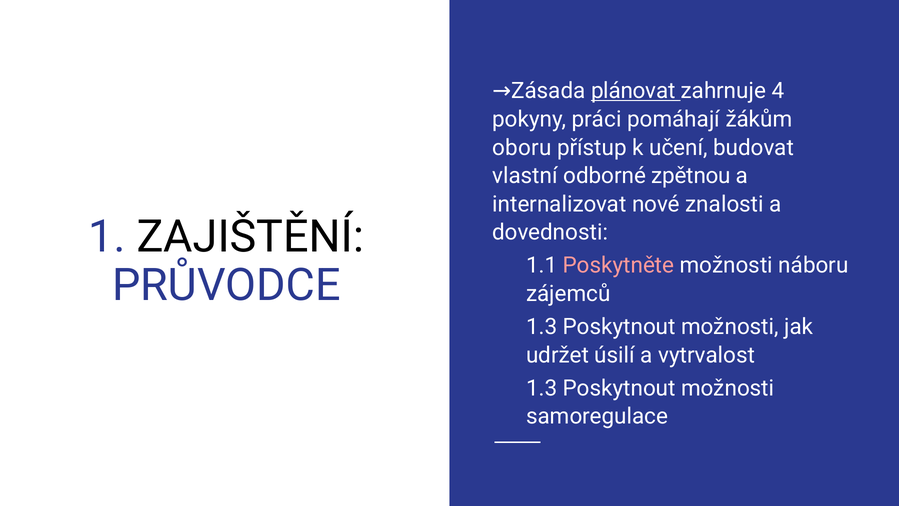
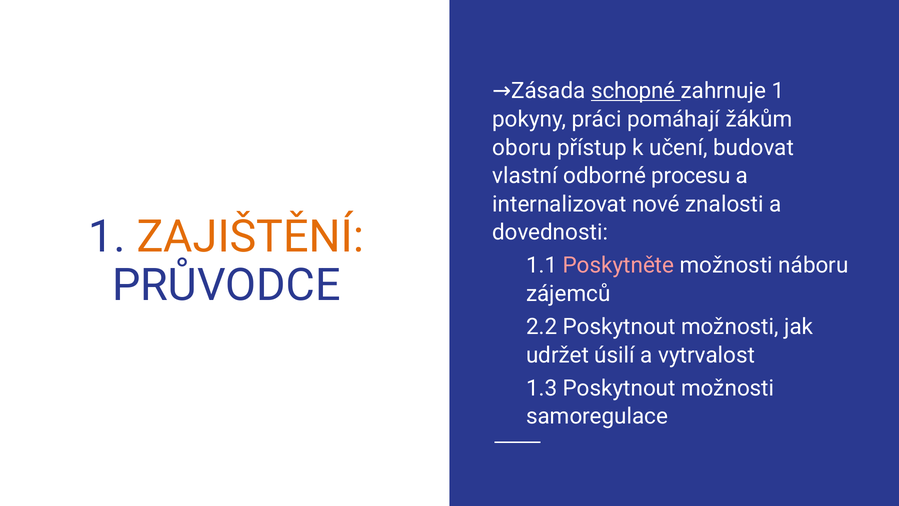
plánovat: plánovat -> schopné
zahrnuje 4: 4 -> 1
zpětnou: zpětnou -> procesu
ZAJIŠTĚNÍ colour: black -> orange
1.3 at (542, 327): 1.3 -> 2.2
